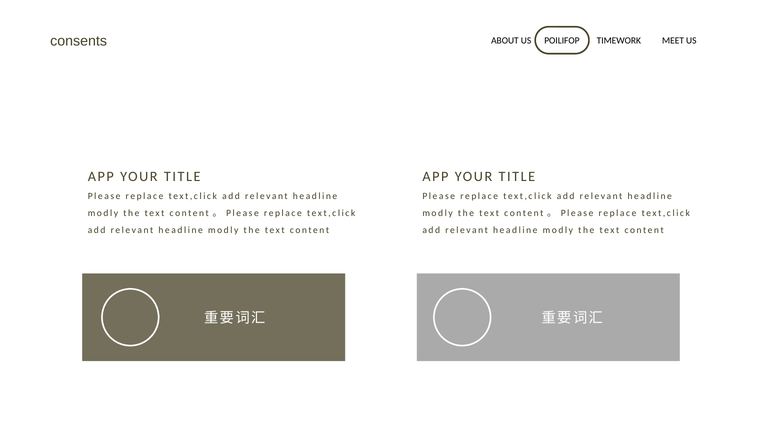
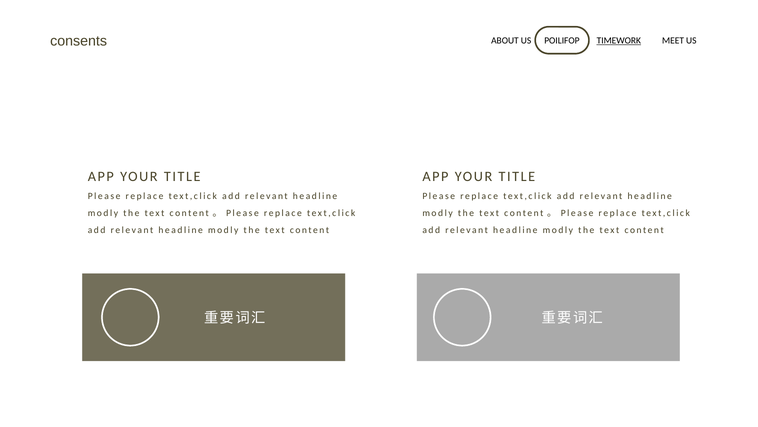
TIMEWORK underline: none -> present
